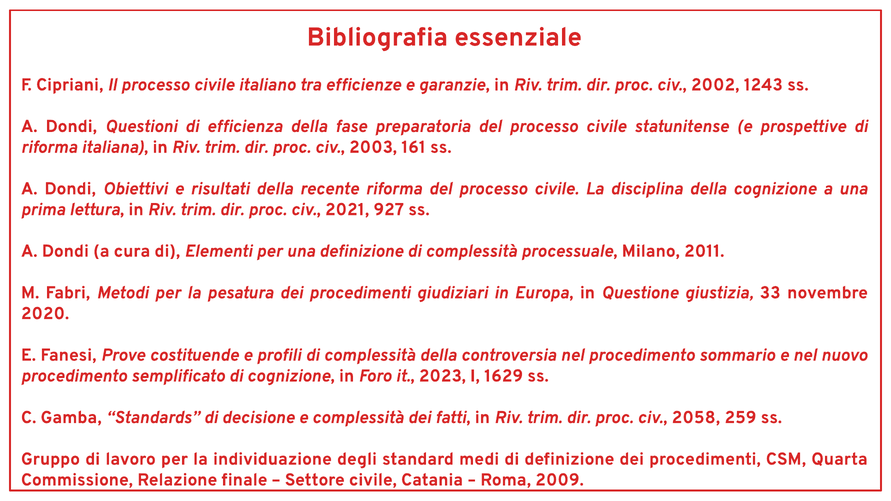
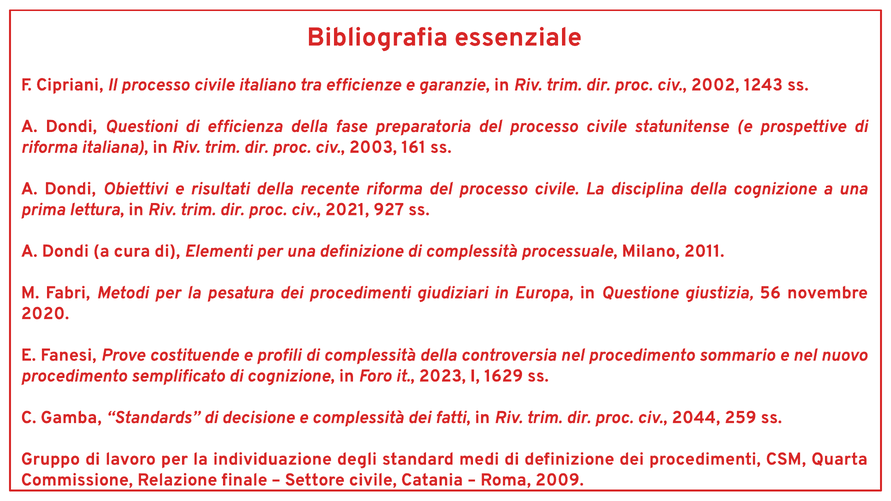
33: 33 -> 56
2058: 2058 -> 2044
